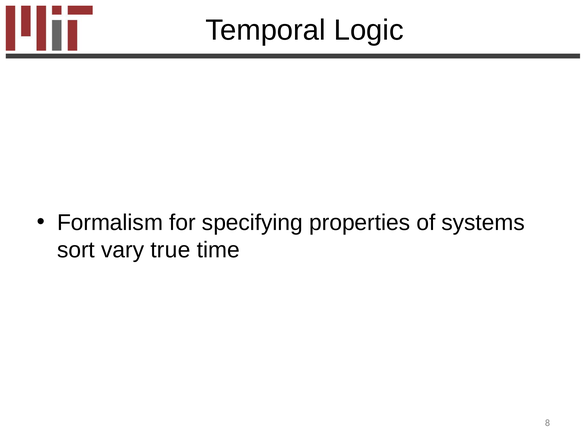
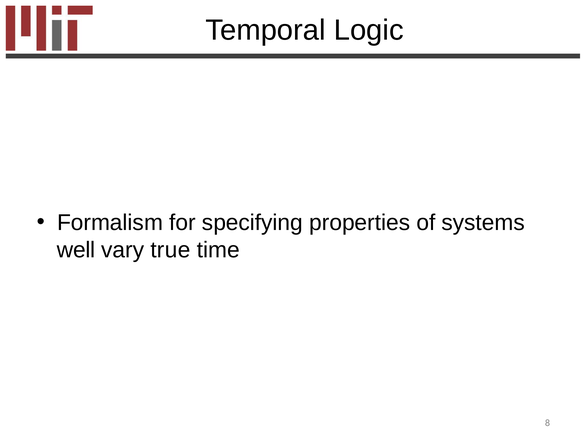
sort: sort -> well
